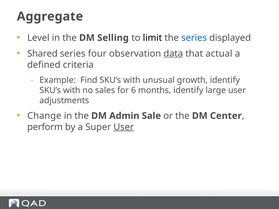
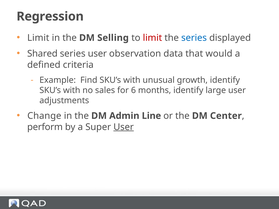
Aggregate: Aggregate -> Regression
Level at (38, 38): Level -> Limit
limit at (152, 38) colour: black -> red
series four: four -> user
data underline: present -> none
actual: actual -> would
Sale: Sale -> Line
